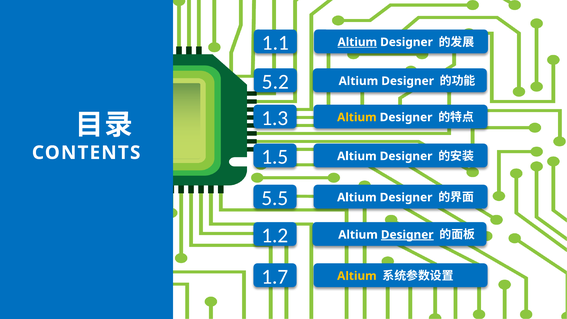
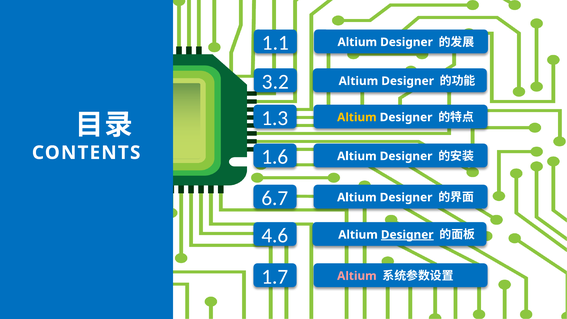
Altium at (357, 42) underline: present -> none
5.2: 5.2 -> 3.2
1.5: 1.5 -> 1.6
5.5: 5.5 -> 6.7
1.2: 1.2 -> 4.6
Altium at (357, 276) colour: yellow -> pink
